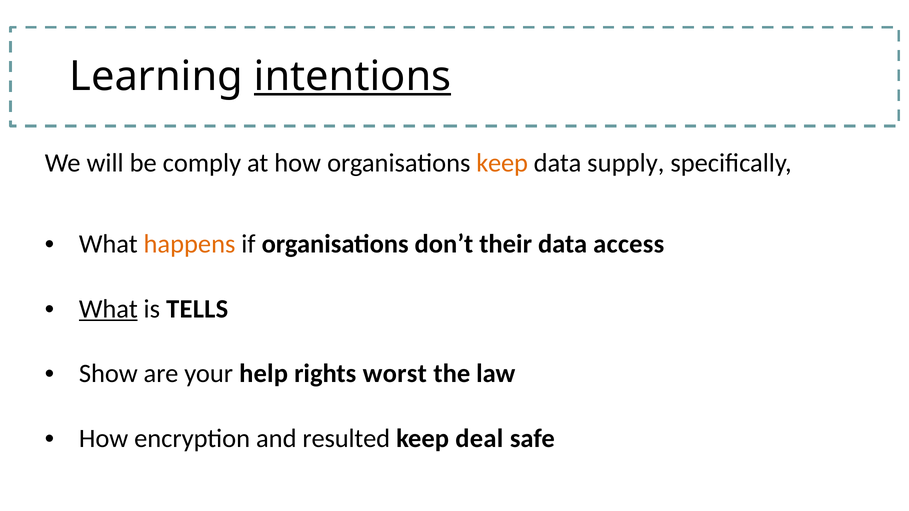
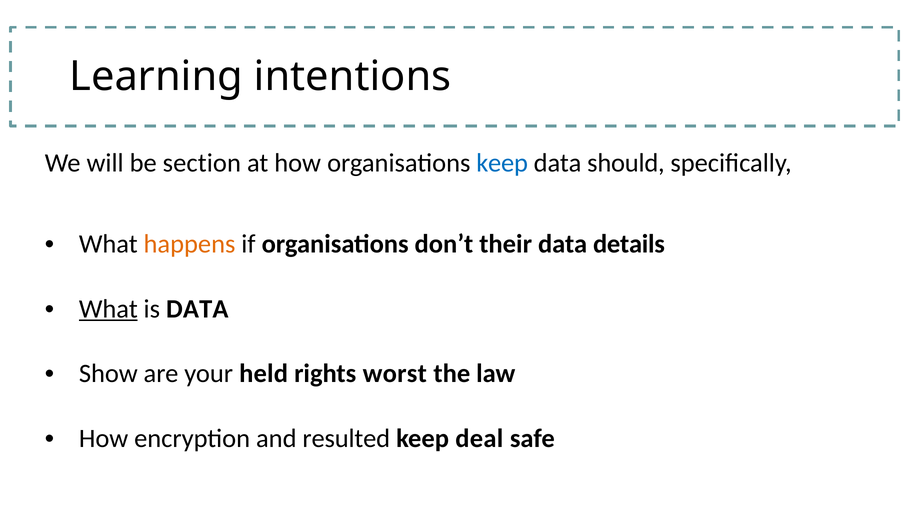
intentions underline: present -> none
comply: comply -> section
keep at (502, 163) colour: orange -> blue
supply: supply -> should
access: access -> details
is TELLS: TELLS -> DATA
help: help -> held
